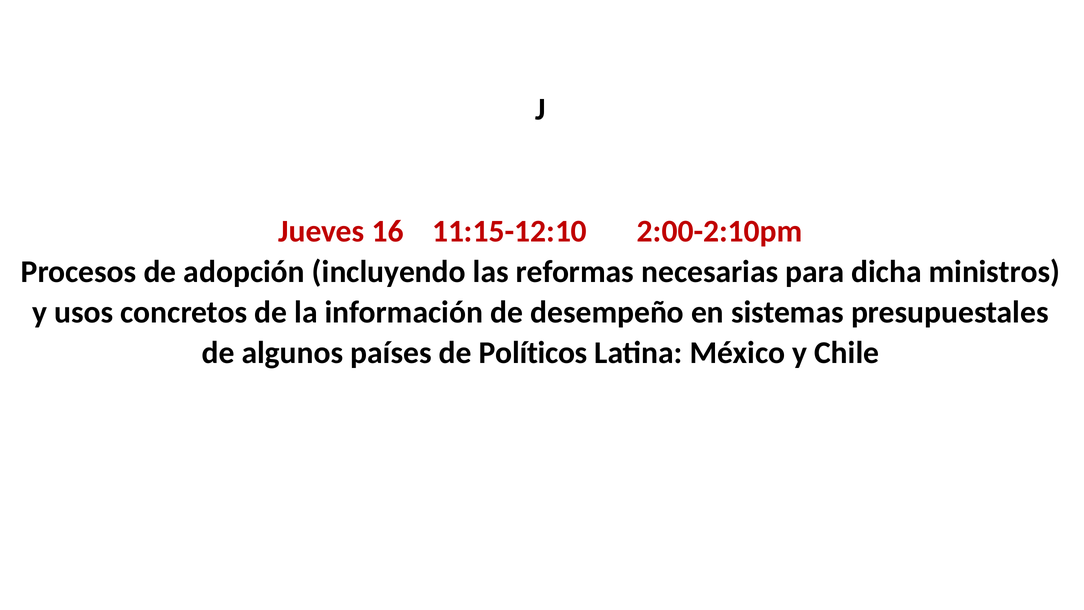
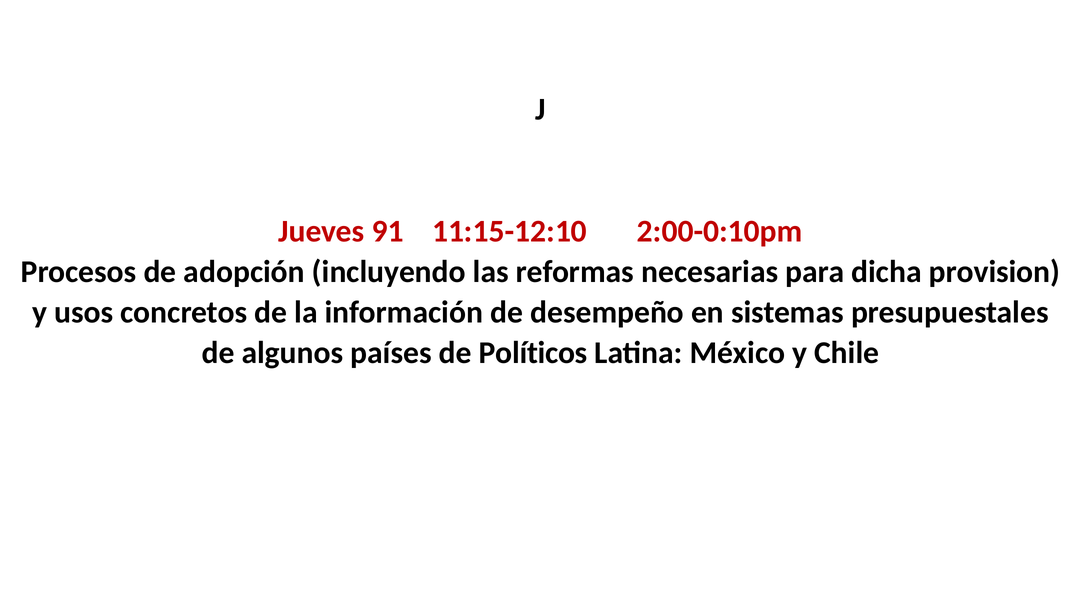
16: 16 -> 91
2:00-2:10pm: 2:00-2:10pm -> 2:00-0:10pm
ministros: ministros -> provision
